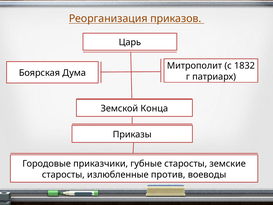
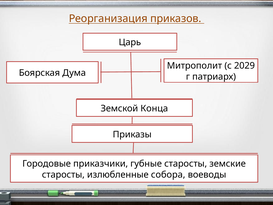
1832: 1832 -> 2029
против: против -> собора
